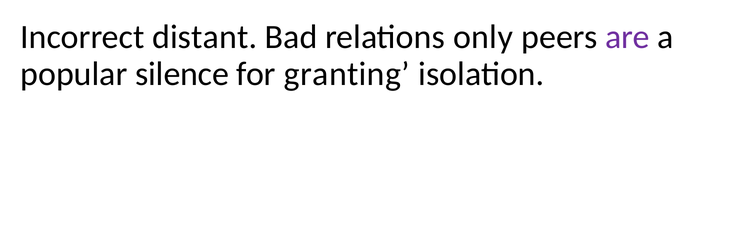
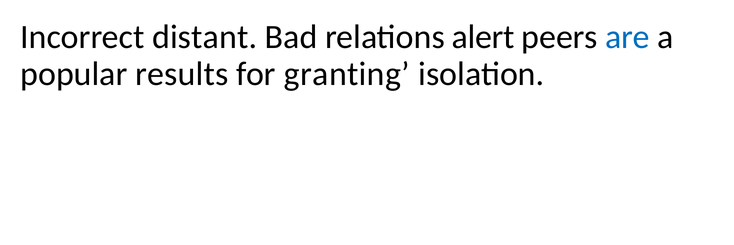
only: only -> alert
are colour: purple -> blue
silence: silence -> results
